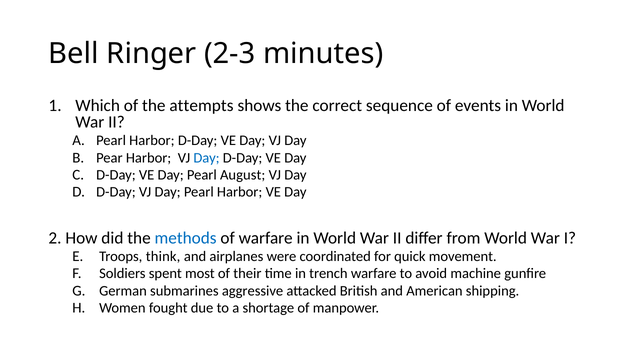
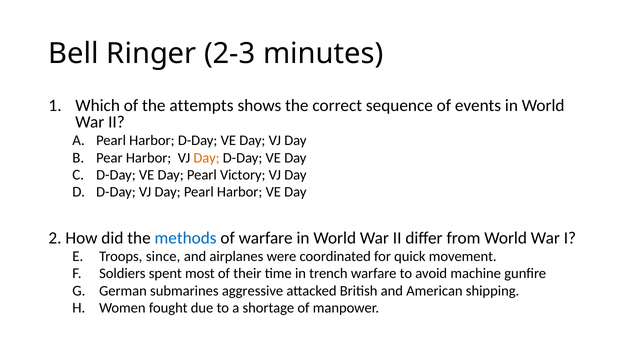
Day at (206, 158) colour: blue -> orange
August: August -> Victory
think: think -> since
